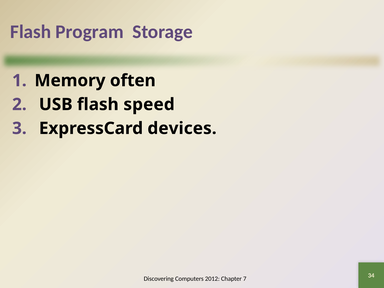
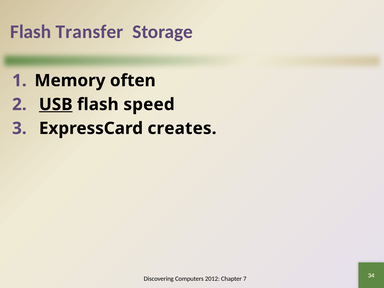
Program: Program -> Transfer
USB underline: none -> present
devices: devices -> creates
